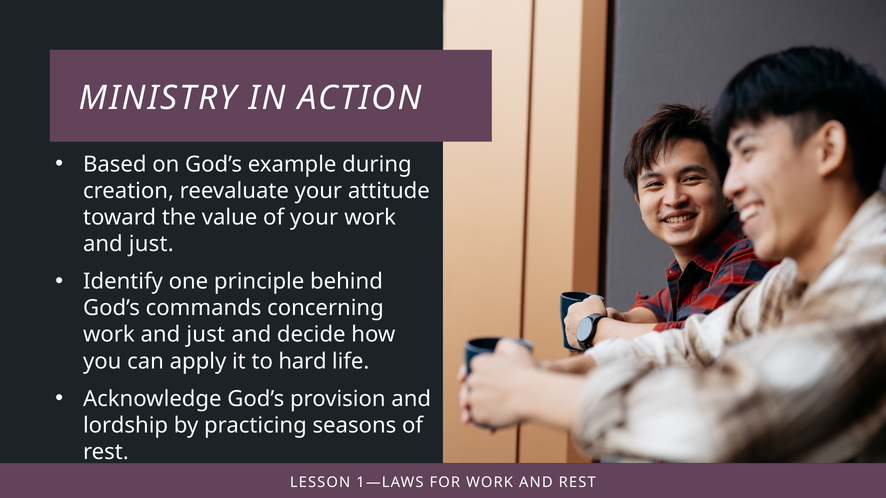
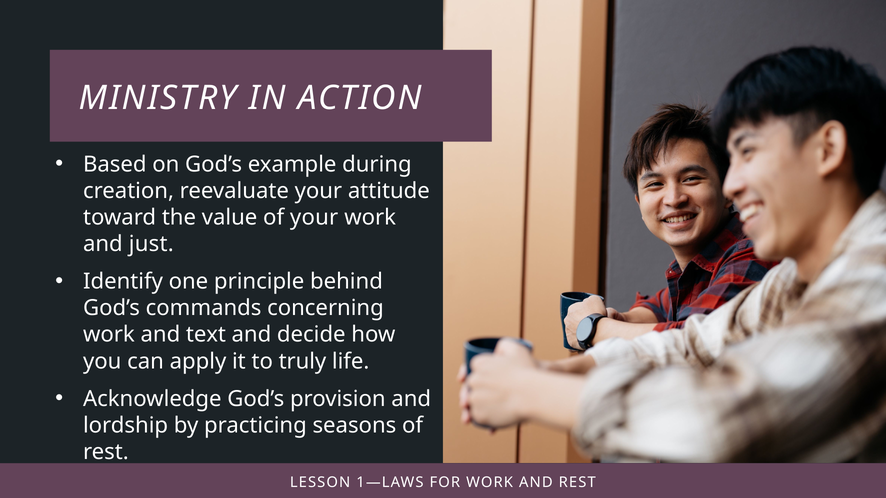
just at (206, 335): just -> text
hard: hard -> truly
